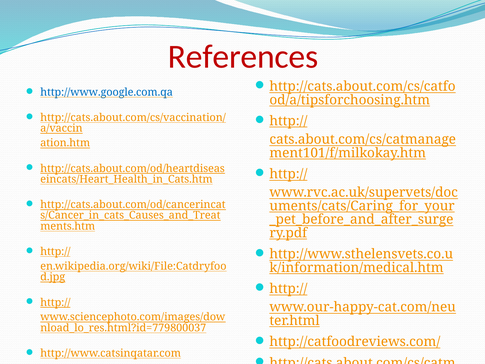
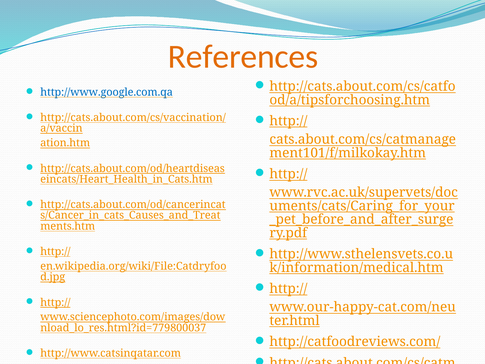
References colour: red -> orange
